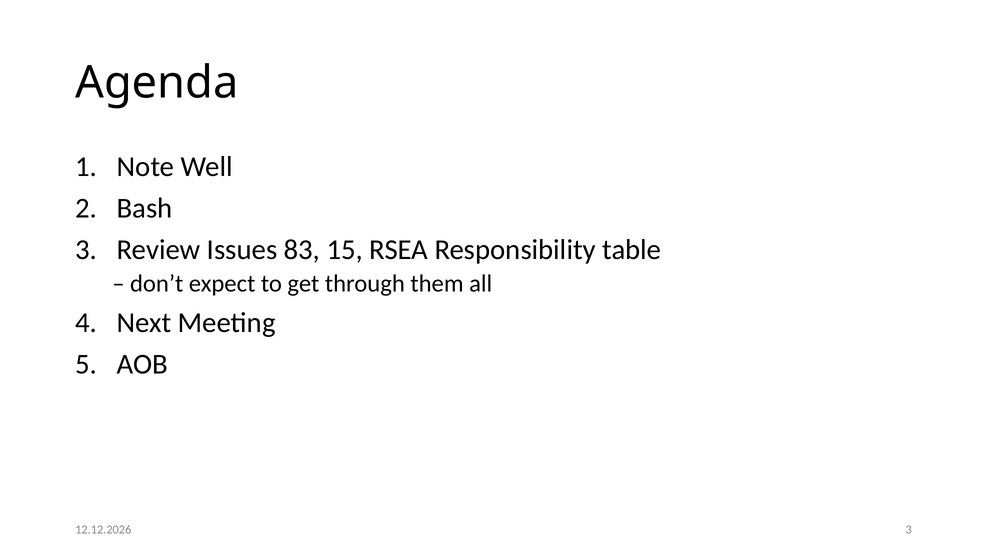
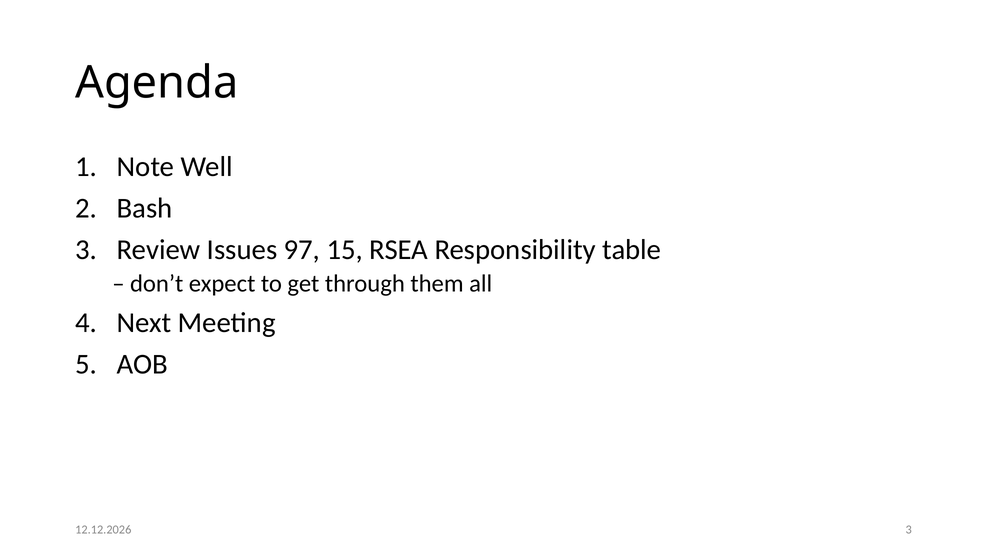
83: 83 -> 97
